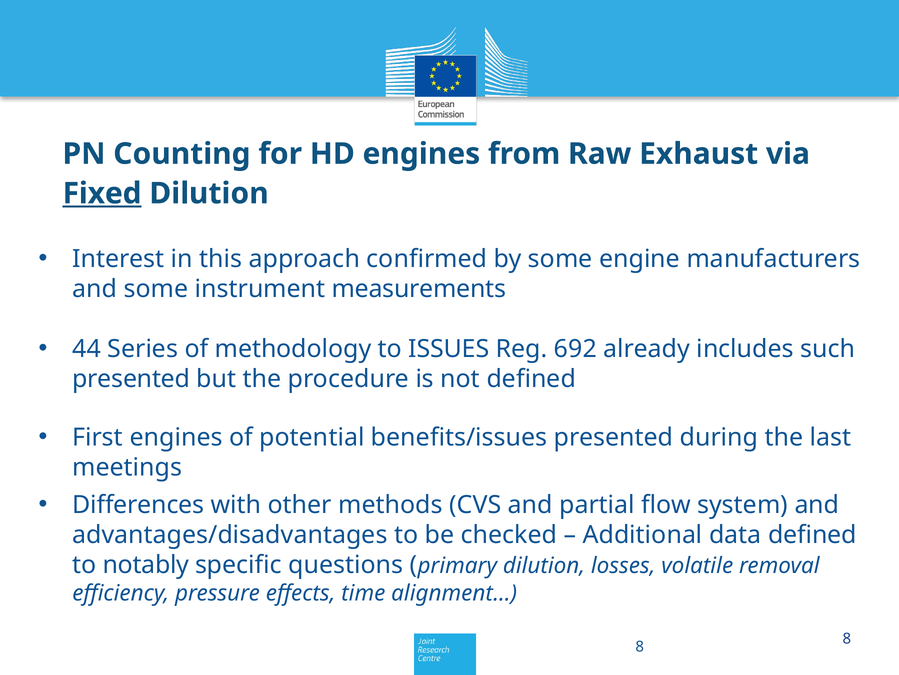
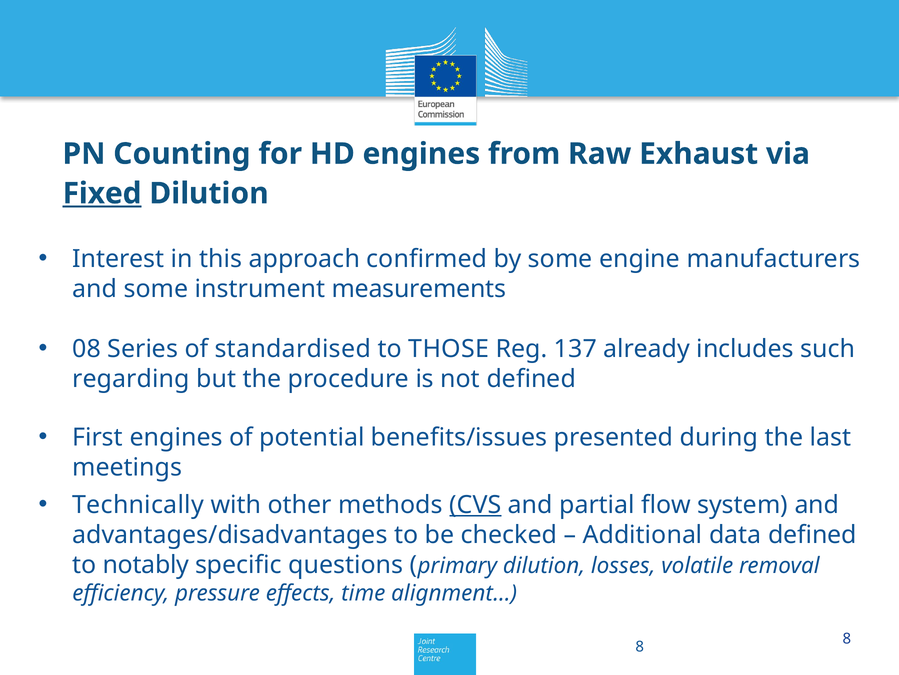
44: 44 -> 08
methodology: methodology -> standardised
ISSUES: ISSUES -> THOSE
692: 692 -> 137
presented at (131, 379): presented -> regarding
Differences: Differences -> Technically
CVS underline: none -> present
